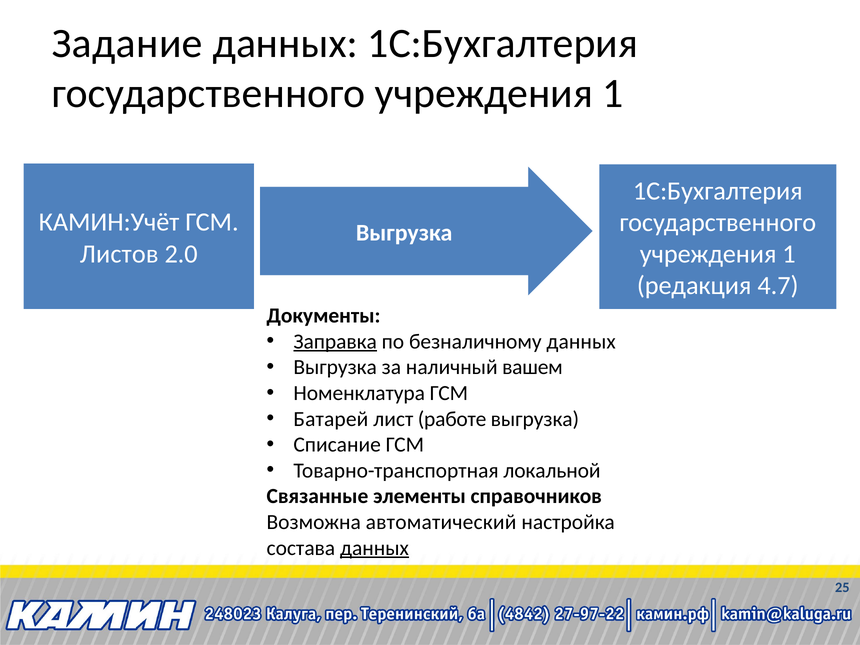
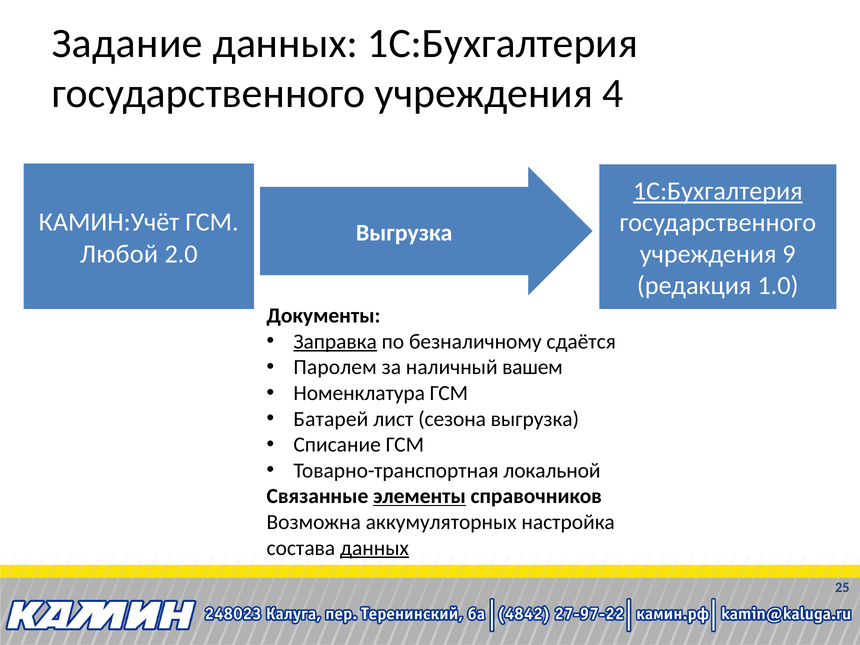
1 at (613, 93): 1 -> 4
1С:Бухгалтерия at (718, 191) underline: none -> present
Листов: Листов -> Любой
1 at (789, 254): 1 -> 9
4.7: 4.7 -> 1.0
безналичному данных: данных -> сдаётся
Выгрузка at (335, 367): Выгрузка -> Паролем
работе: работе -> сезона
элементы underline: none -> present
автоматический: автоматический -> аккумуляторных
